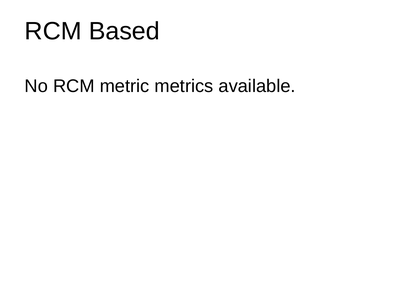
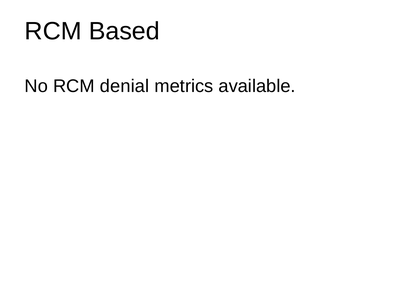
metric: metric -> denial
